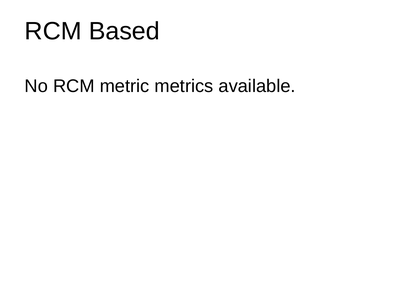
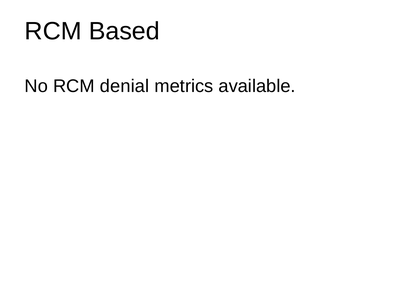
metric: metric -> denial
